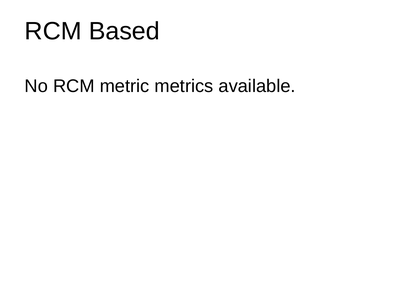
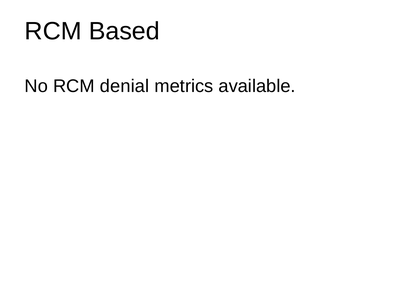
metric: metric -> denial
